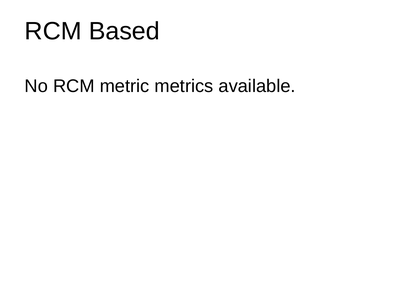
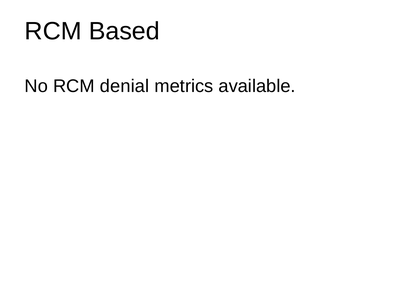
metric: metric -> denial
